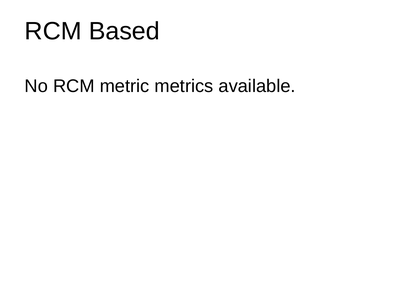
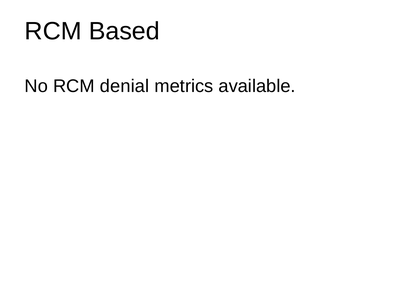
metric: metric -> denial
